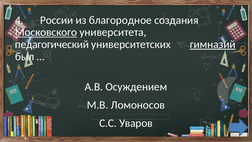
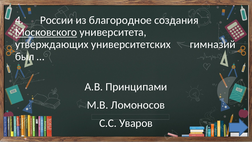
педагогический: педагогический -> утверждающих
гимназий underline: present -> none
Осуждением: Осуждением -> Принципами
